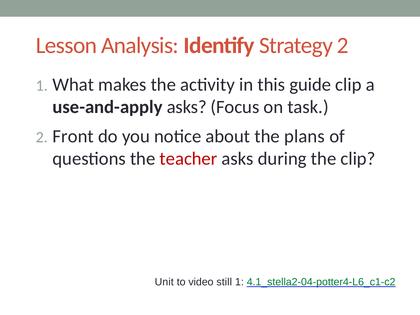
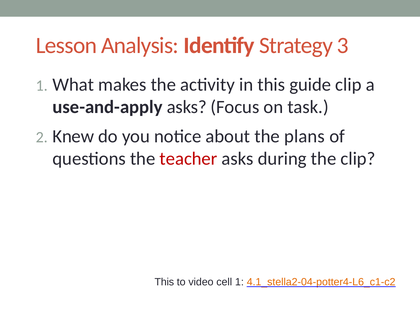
Strategy 2: 2 -> 3
Front: Front -> Knew
Unit at (164, 282): Unit -> This
still: still -> cell
4.1_stella2-04-potter4-L6_c1-c2 colour: green -> orange
